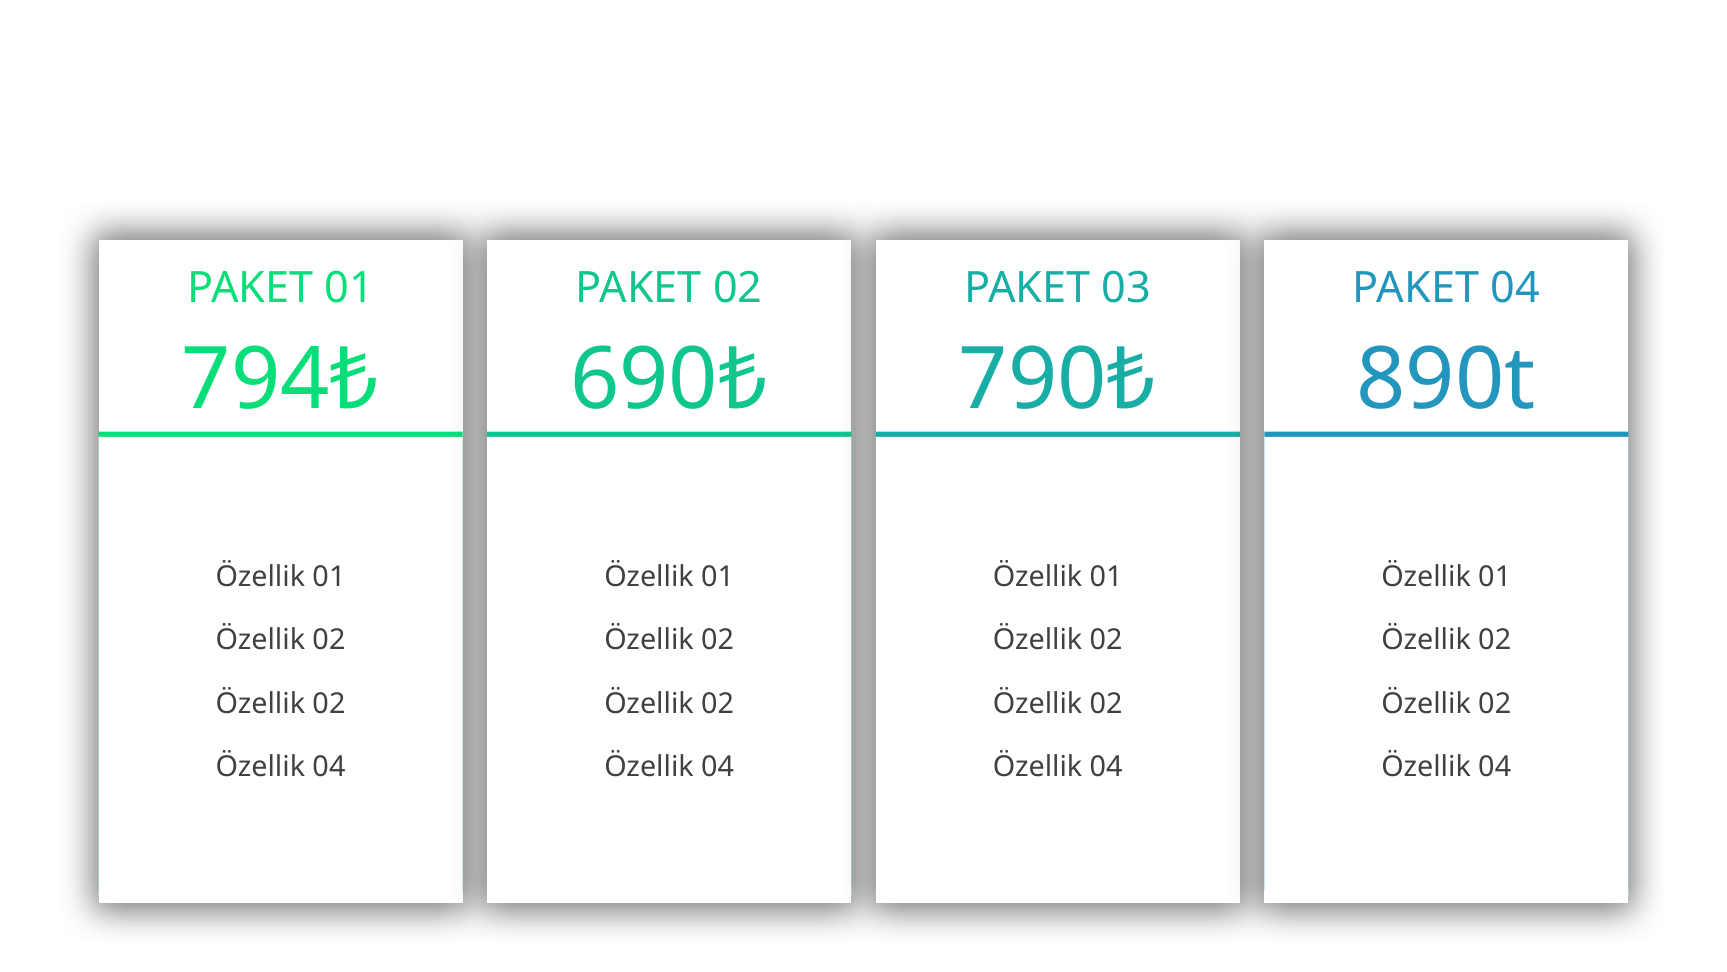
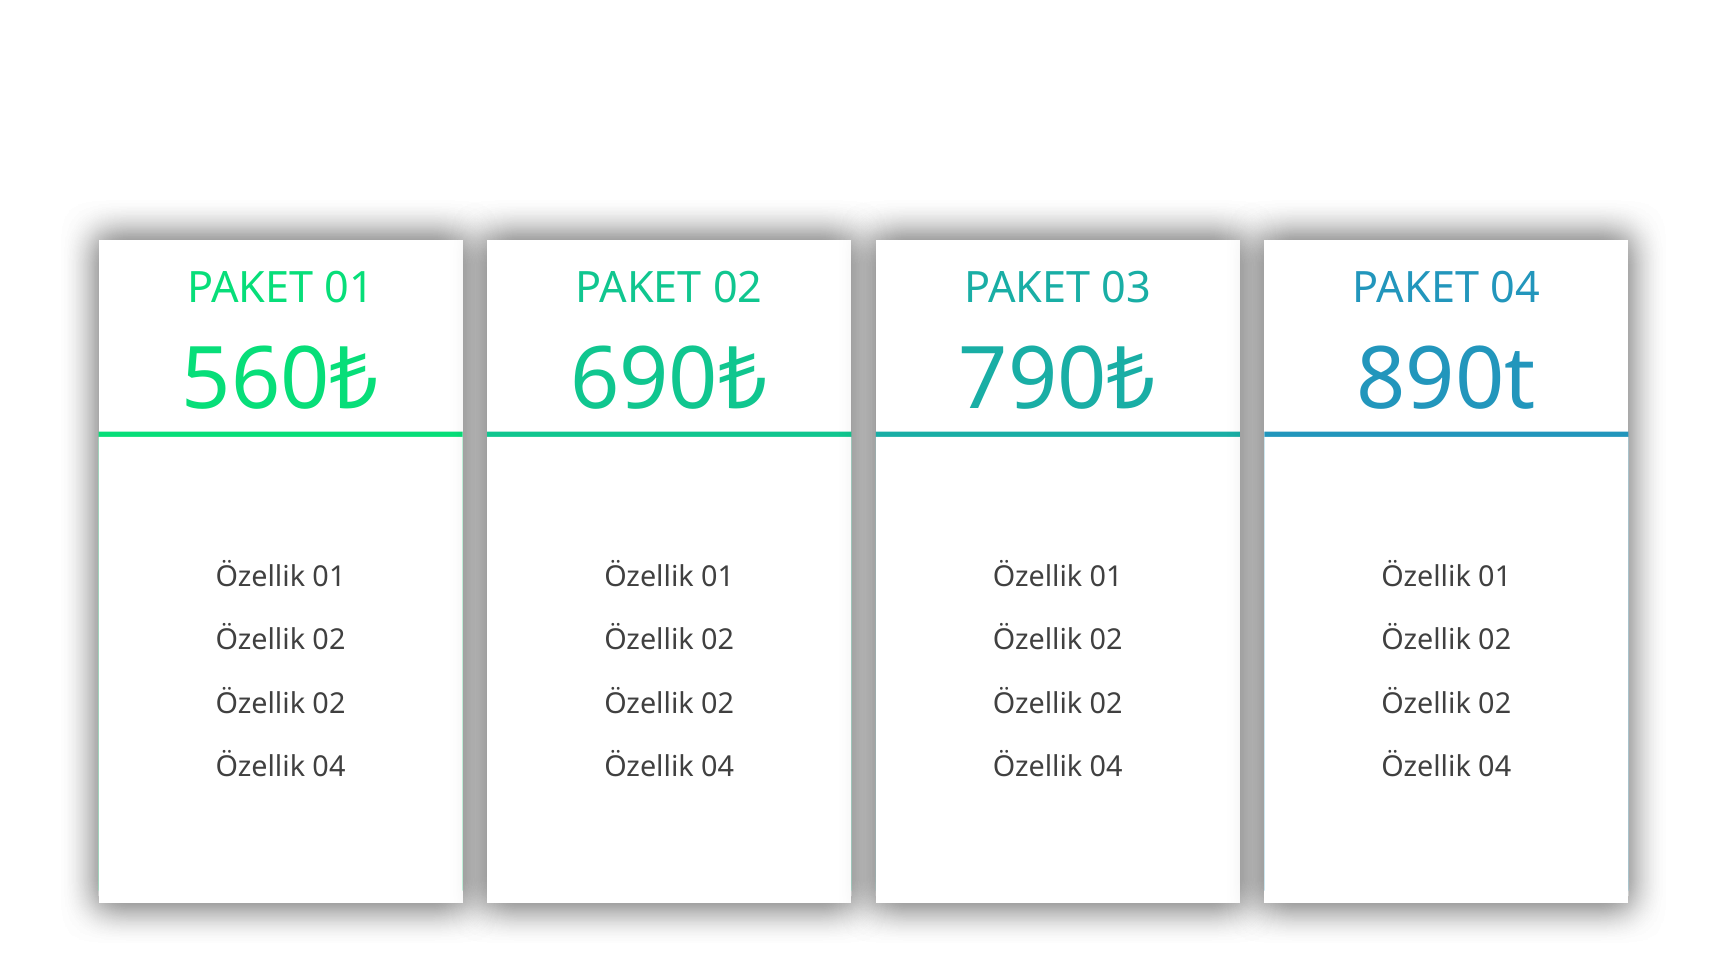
794₺: 794₺ -> 560₺
